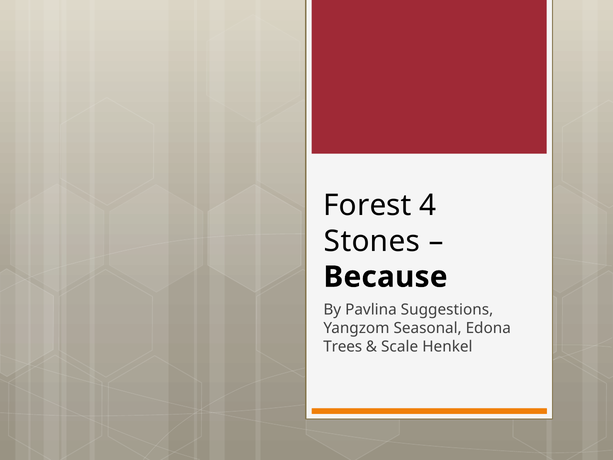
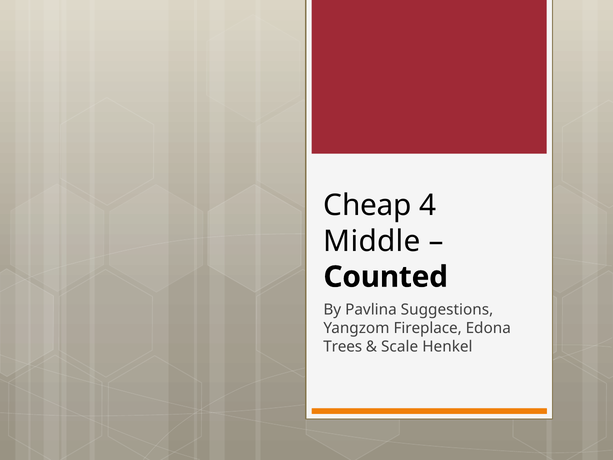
Forest: Forest -> Cheap
Stones: Stones -> Middle
Because: Because -> Counted
Seasonal: Seasonal -> Fireplace
